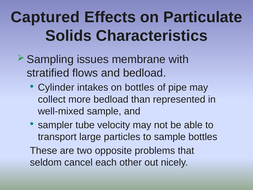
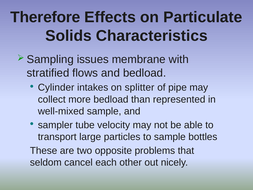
Captured: Captured -> Therefore
on bottles: bottles -> splitter
